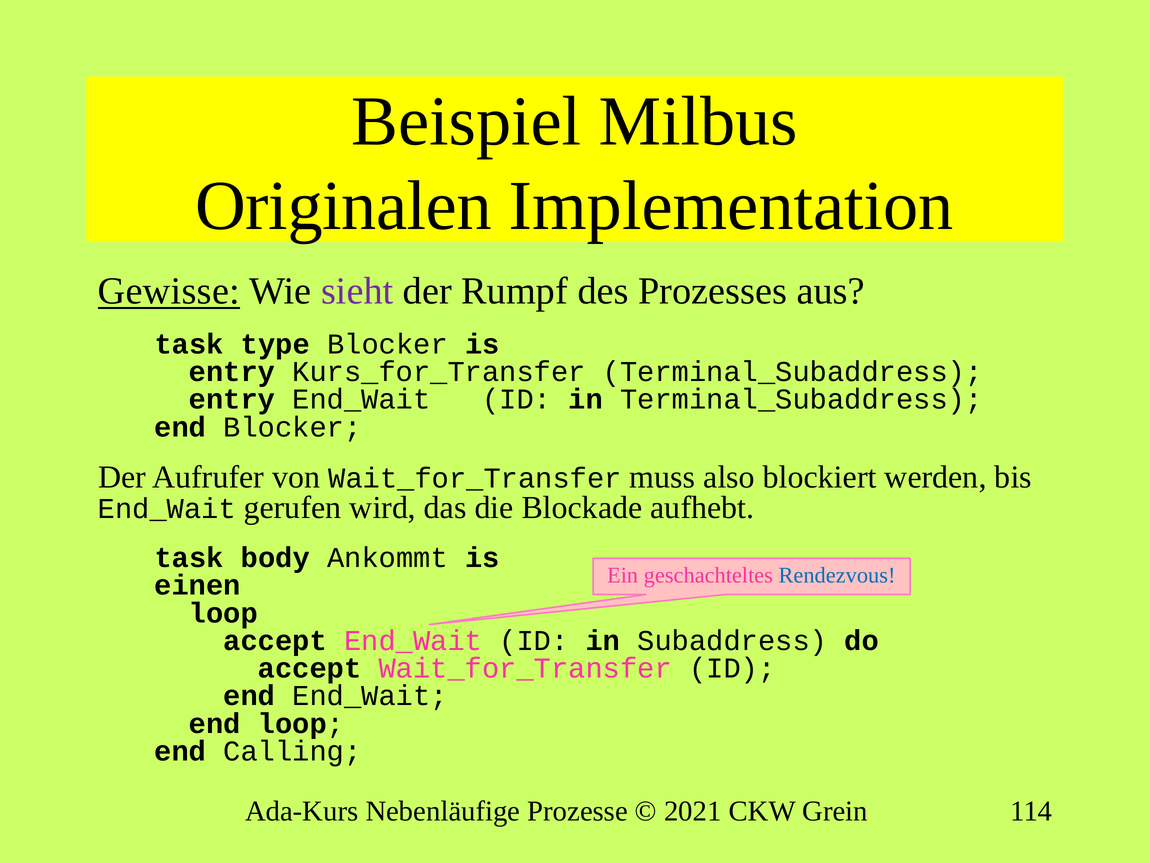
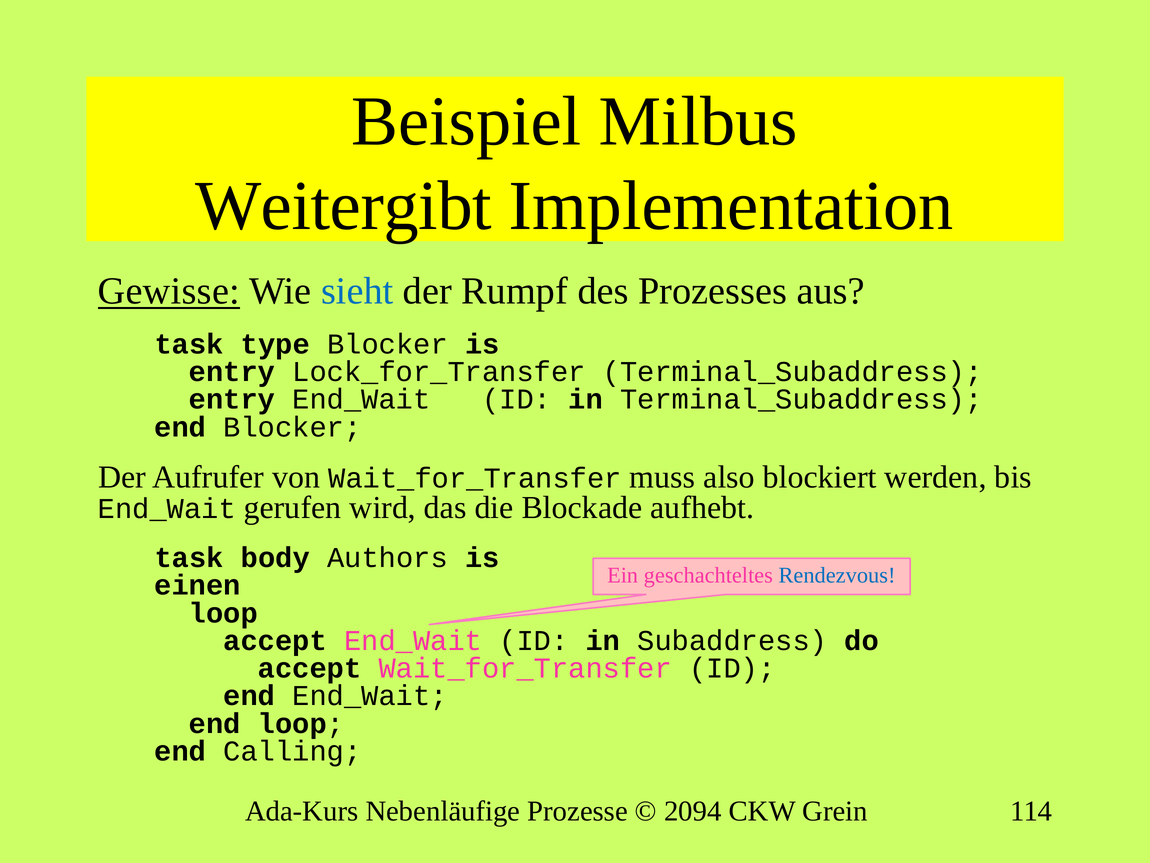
Originalen: Originalen -> Weitergibt
sieht colour: purple -> blue
Kurs_for_Transfer: Kurs_for_Transfer -> Lock_for_Transfer
Ankommt: Ankommt -> Authors
2021: 2021 -> 2094
